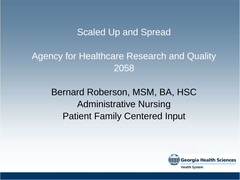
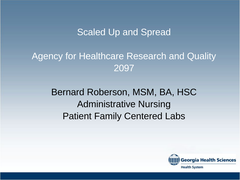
2058: 2058 -> 2097
Input: Input -> Labs
